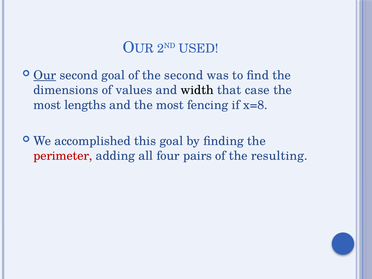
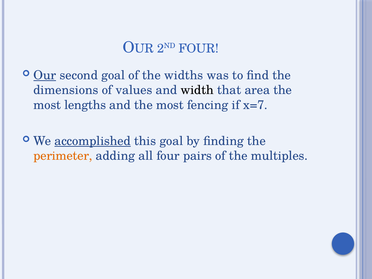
USED at (199, 49): USED -> FOUR
the second: second -> widths
case: case -> area
x=8: x=8 -> x=7
accomplished underline: none -> present
perimeter colour: red -> orange
resulting: resulting -> multiples
